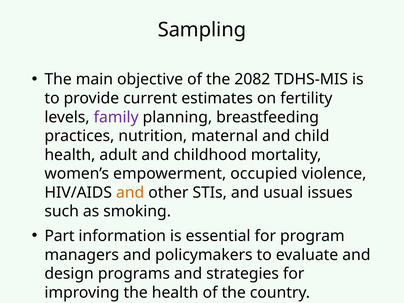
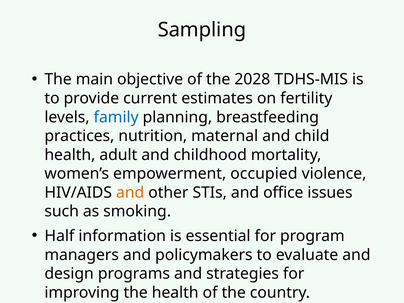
2082: 2082 -> 2028
family colour: purple -> blue
usual: usual -> office
Part: Part -> Half
